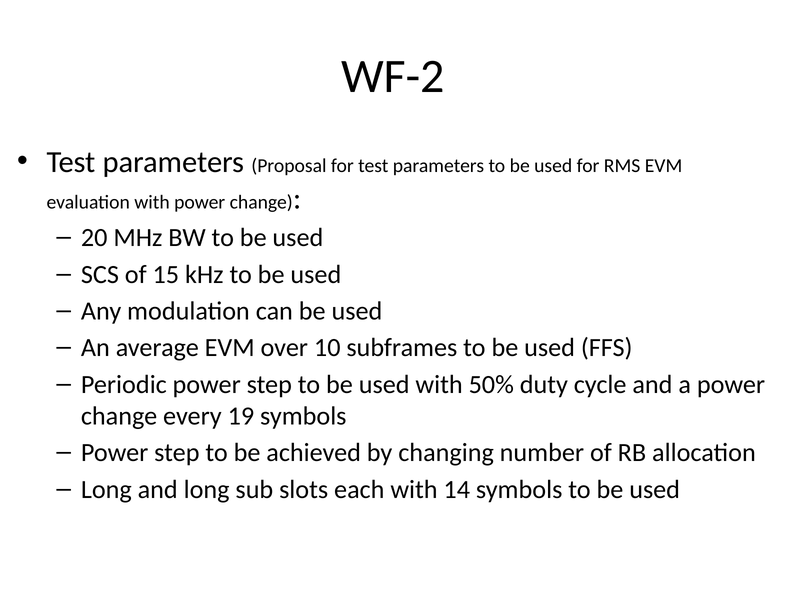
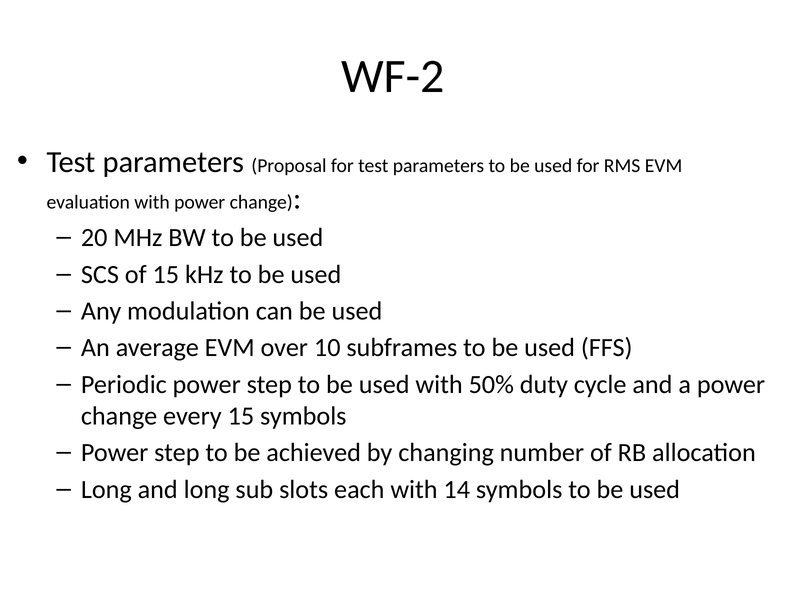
every 19: 19 -> 15
